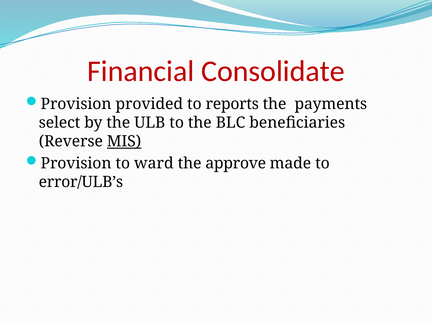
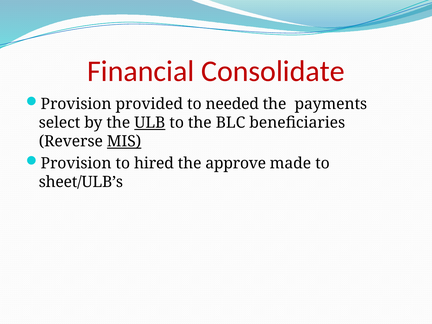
reports: reports -> needed
ULB underline: none -> present
ward: ward -> hired
error/ULB’s: error/ULB’s -> sheet/ULB’s
